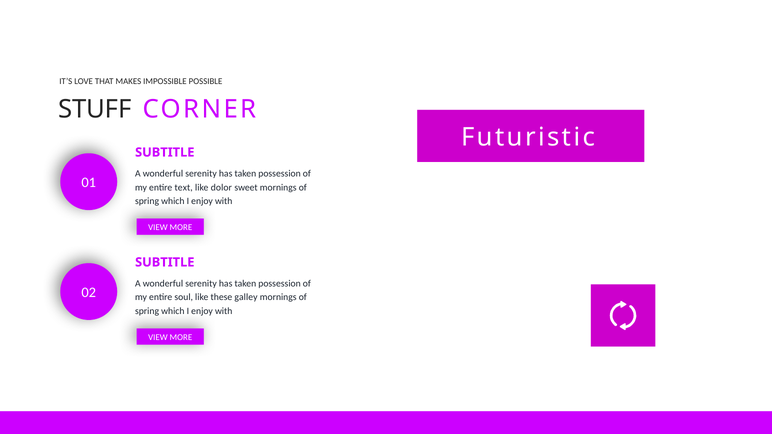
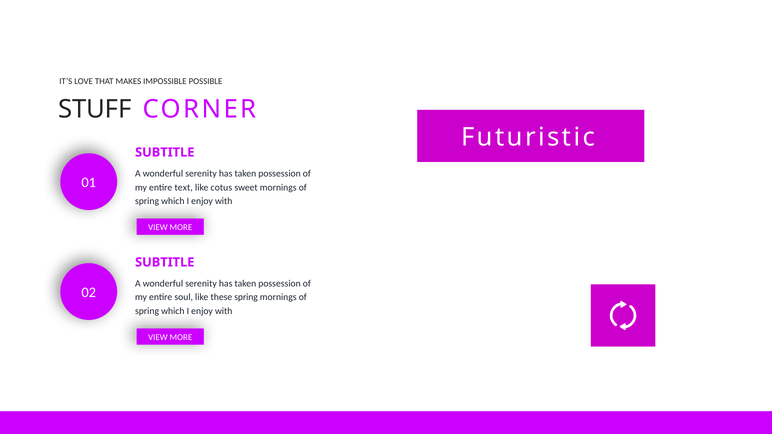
dolor: dolor -> cotus
these galley: galley -> spring
